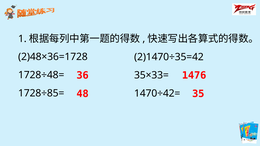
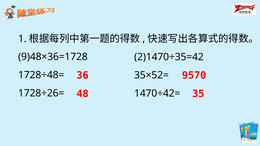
2)48×36=1728: 2)48×36=1728 -> 9)48×36=1728
1476: 1476 -> 9570
35×33=: 35×33= -> 35×52=
1728÷85=: 1728÷85= -> 1728÷26=
